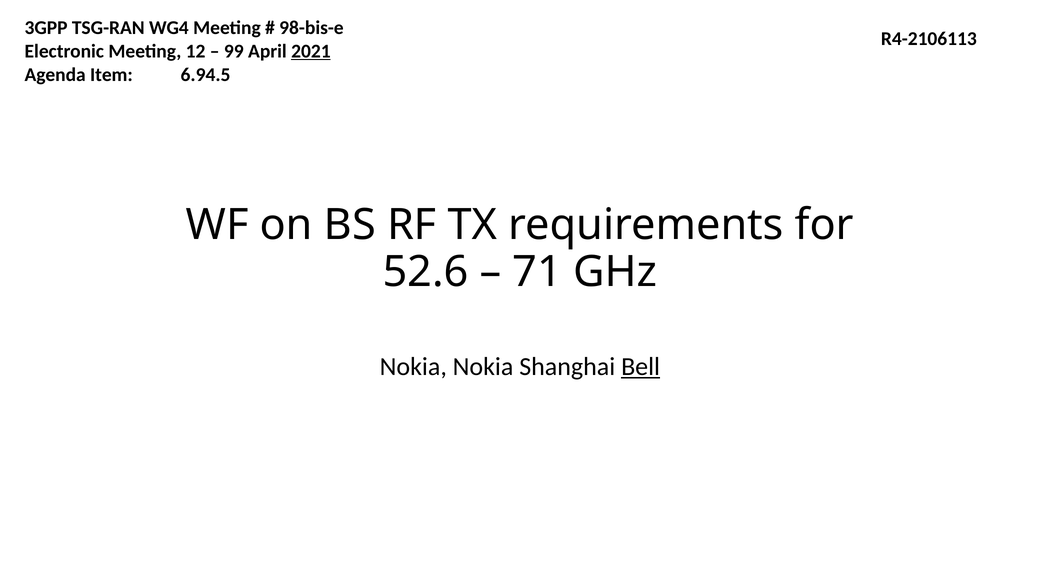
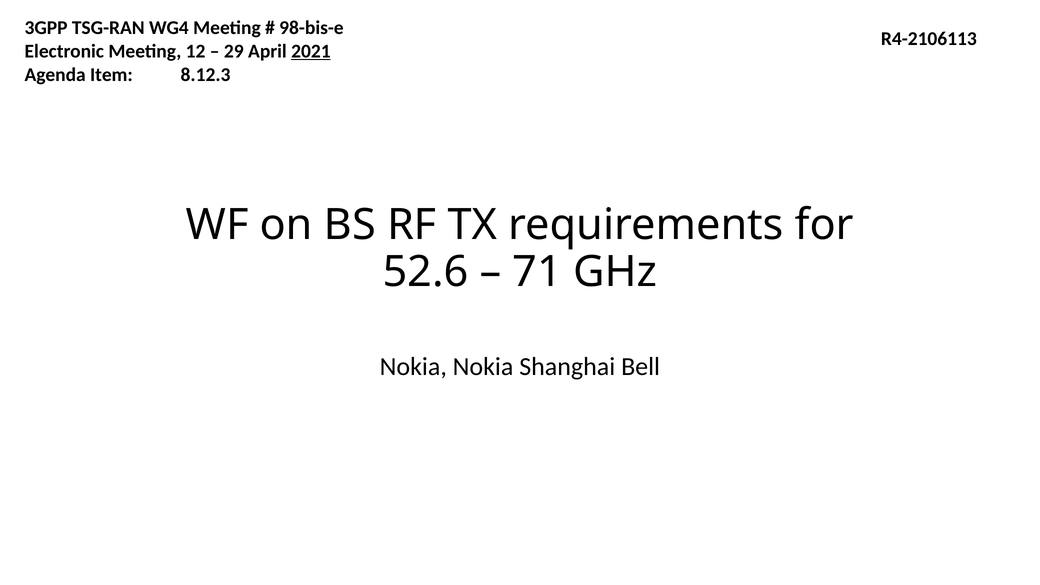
99: 99 -> 29
6.94.5: 6.94.5 -> 8.12.3
Bell underline: present -> none
